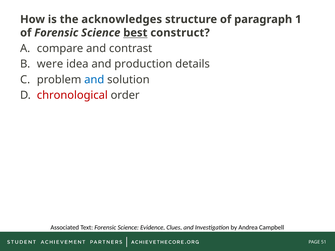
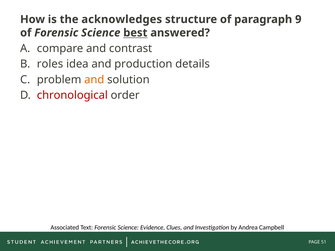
1: 1 -> 9
construct: construct -> answered
were: were -> roles
and at (94, 80) colour: blue -> orange
